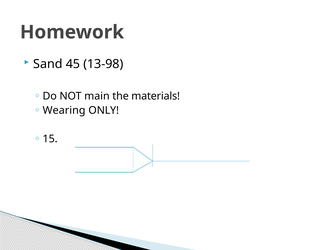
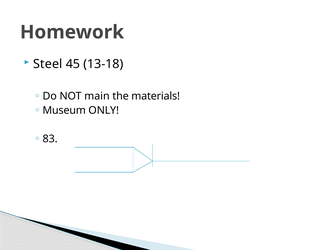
Sand: Sand -> Steel
13-98: 13-98 -> 13-18
Wearing: Wearing -> Museum
15: 15 -> 83
